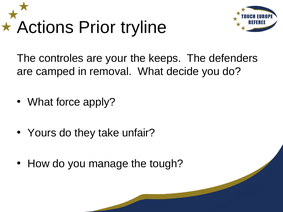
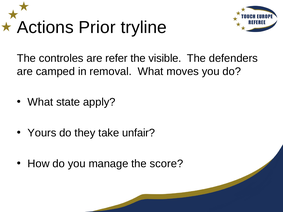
your: your -> refer
keeps: keeps -> visible
decide: decide -> moves
force: force -> state
tough: tough -> score
